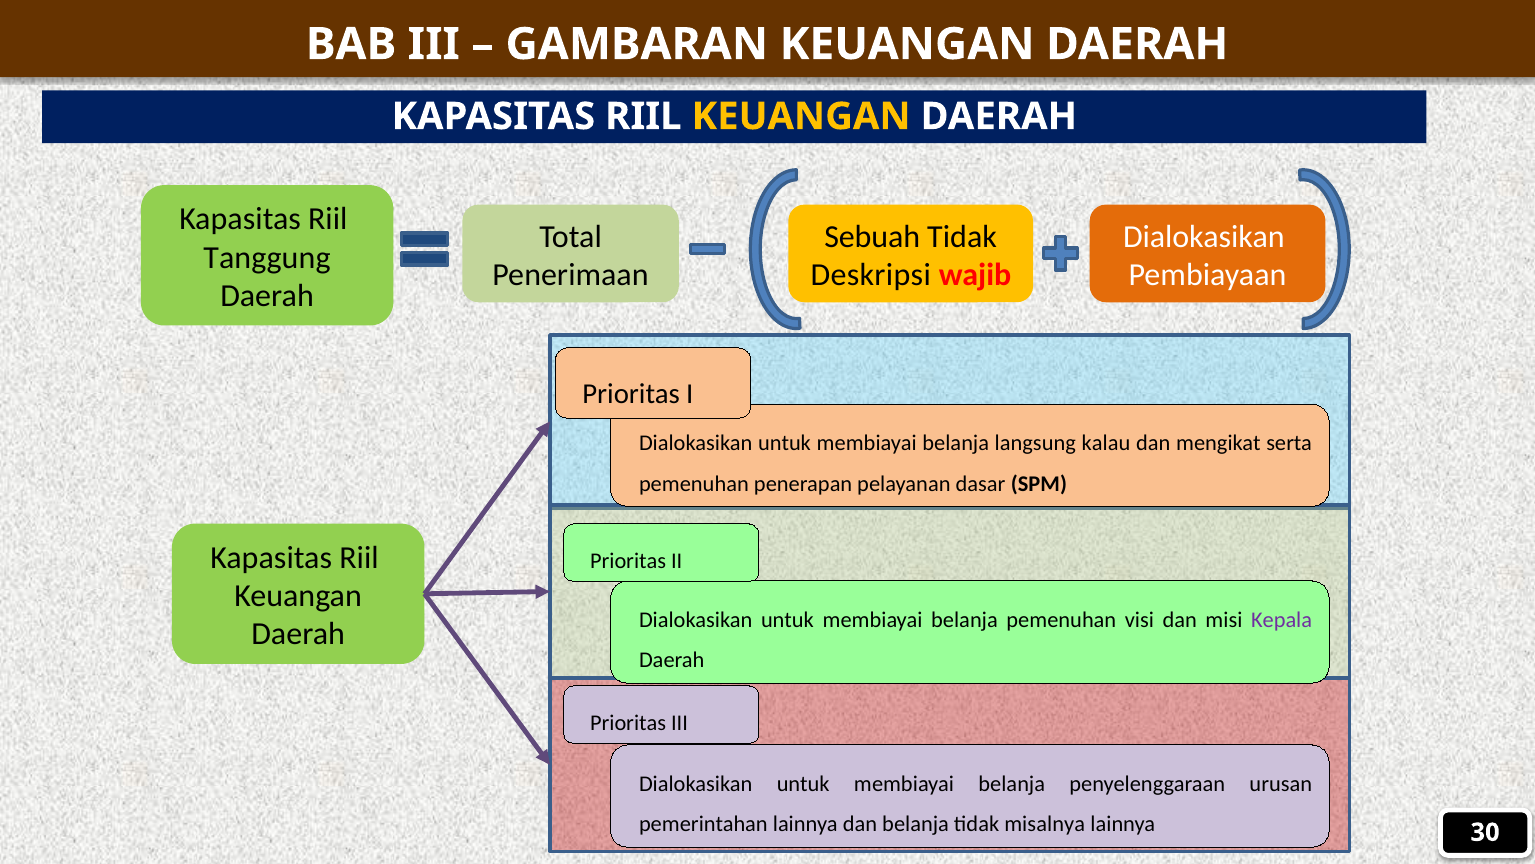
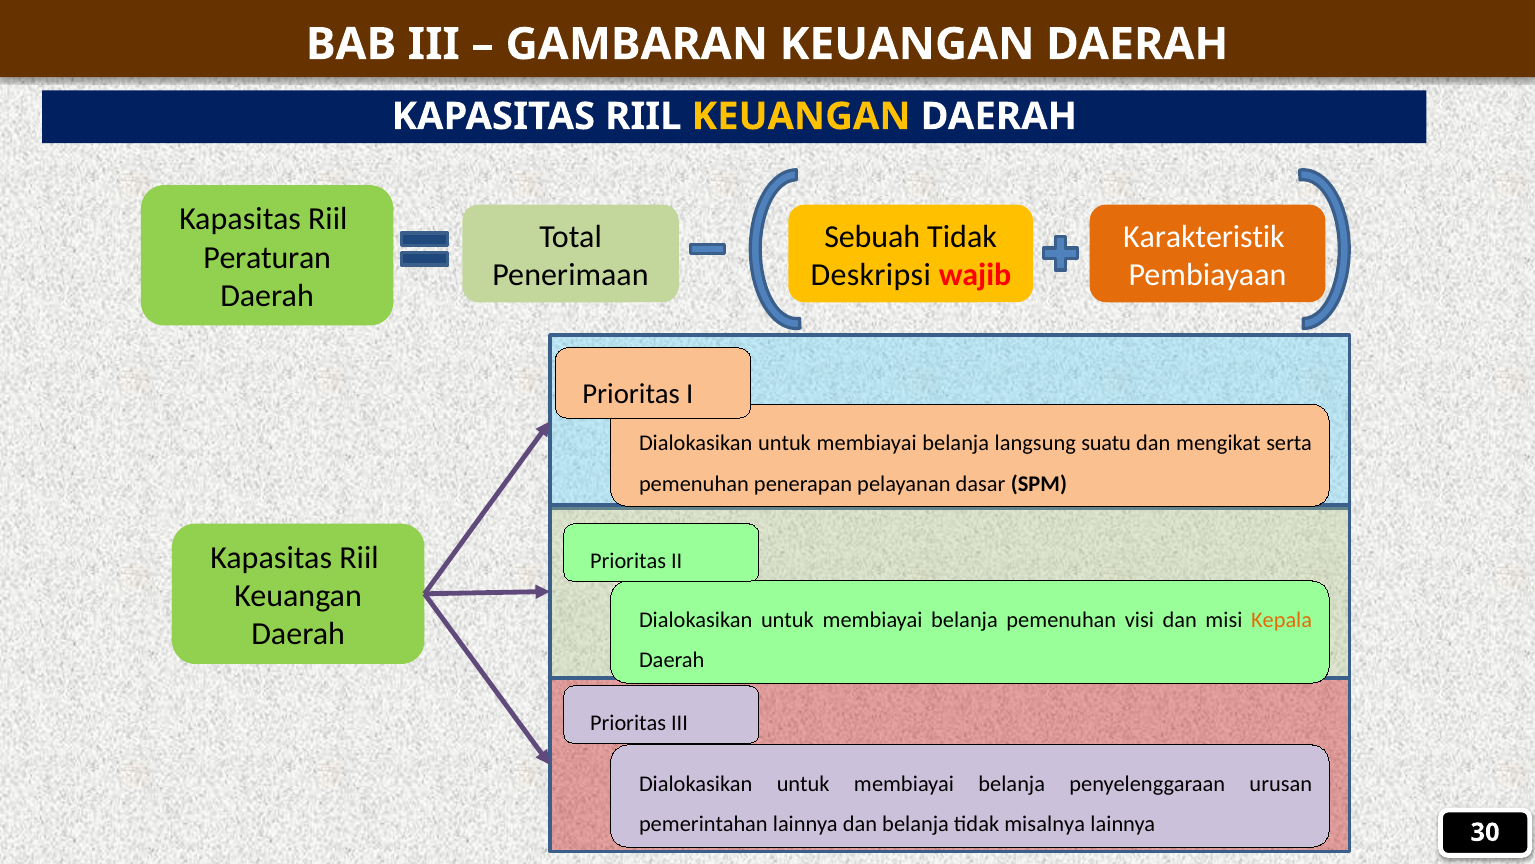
Dialokasikan at (1204, 236): Dialokasikan -> Karakteristik
Tanggung: Tanggung -> Peraturan
kalau: kalau -> suatu
Kepala colour: purple -> orange
